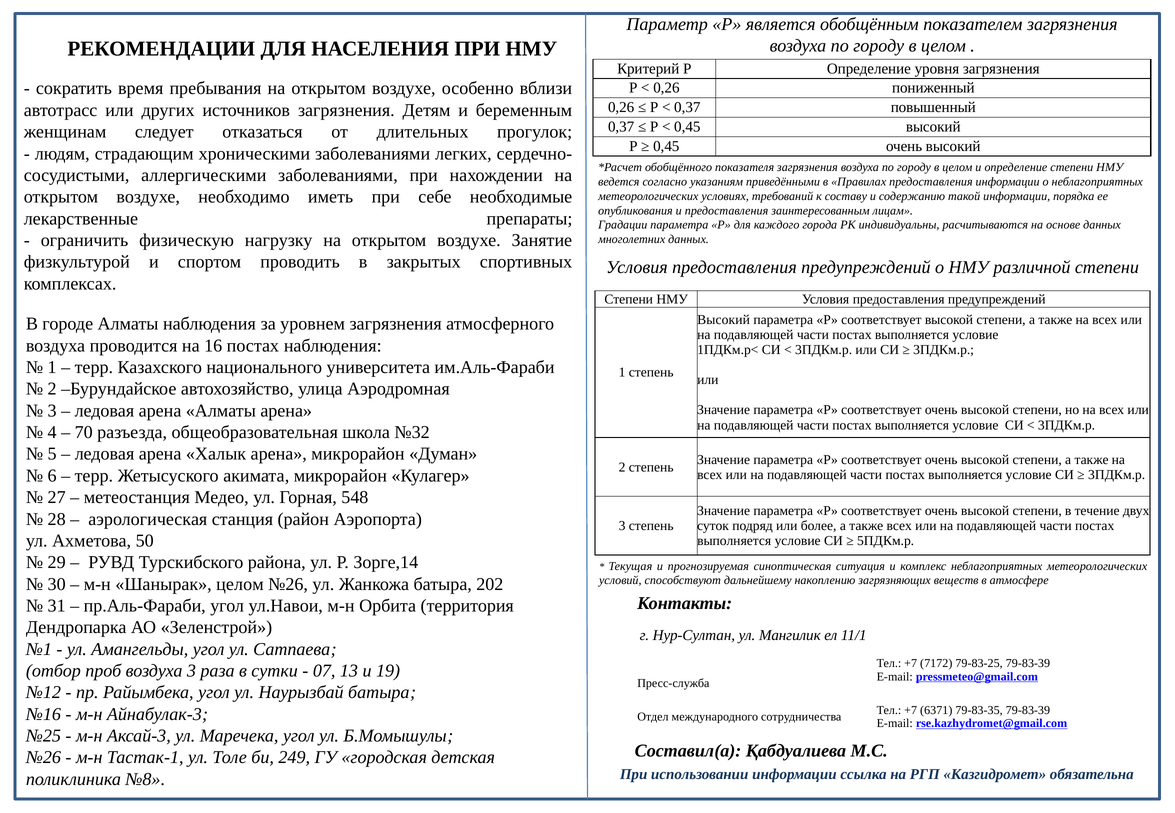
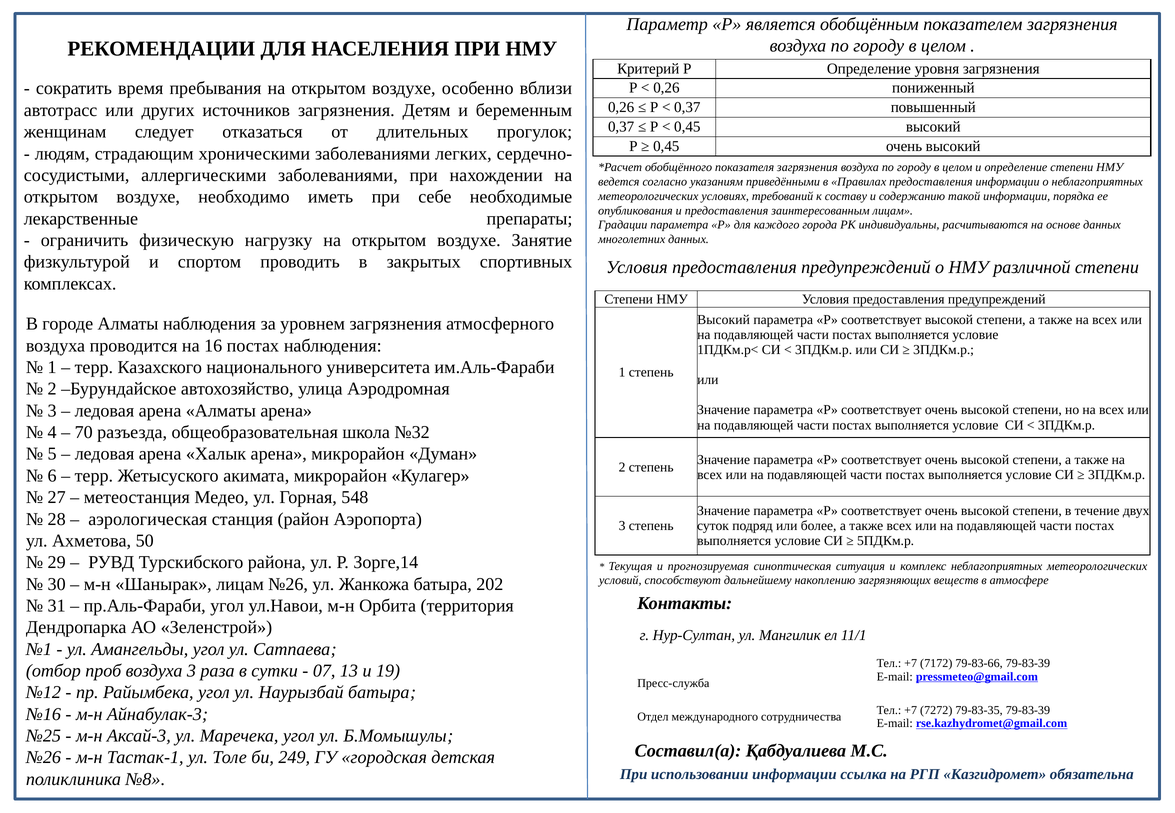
Шанырак целом: целом -> лицам
79-83-25: 79-83-25 -> 79-83-66
6371: 6371 -> 7272
